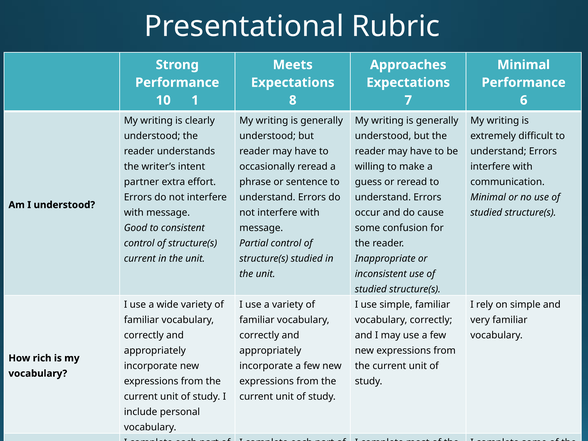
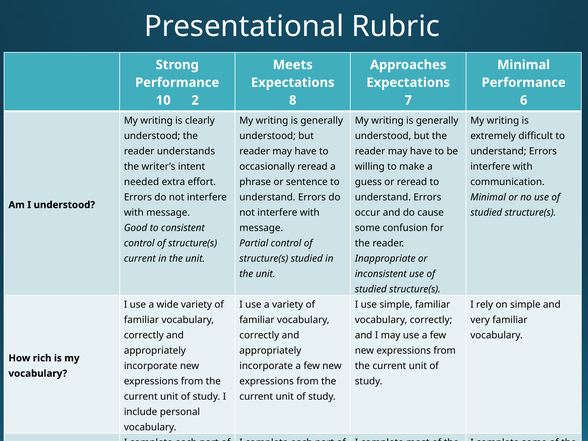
1: 1 -> 2
partner: partner -> needed
